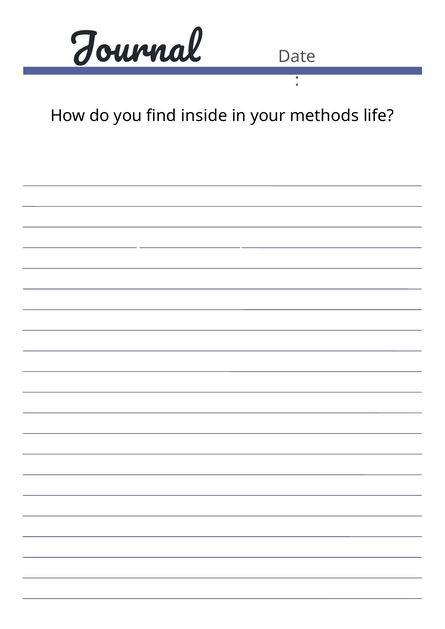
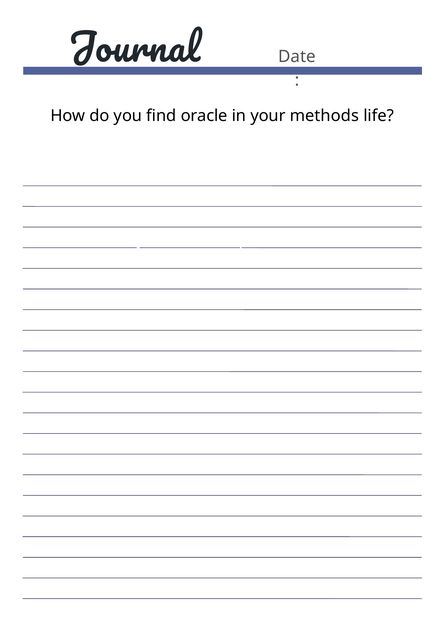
inside: inside -> oracle
